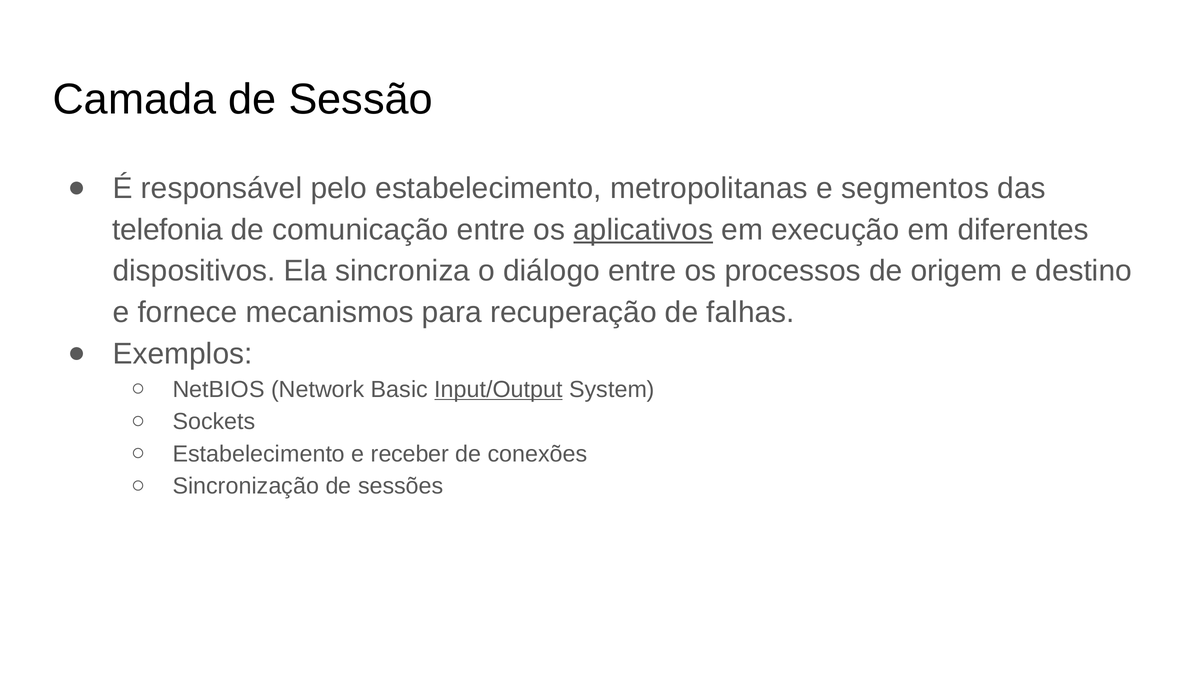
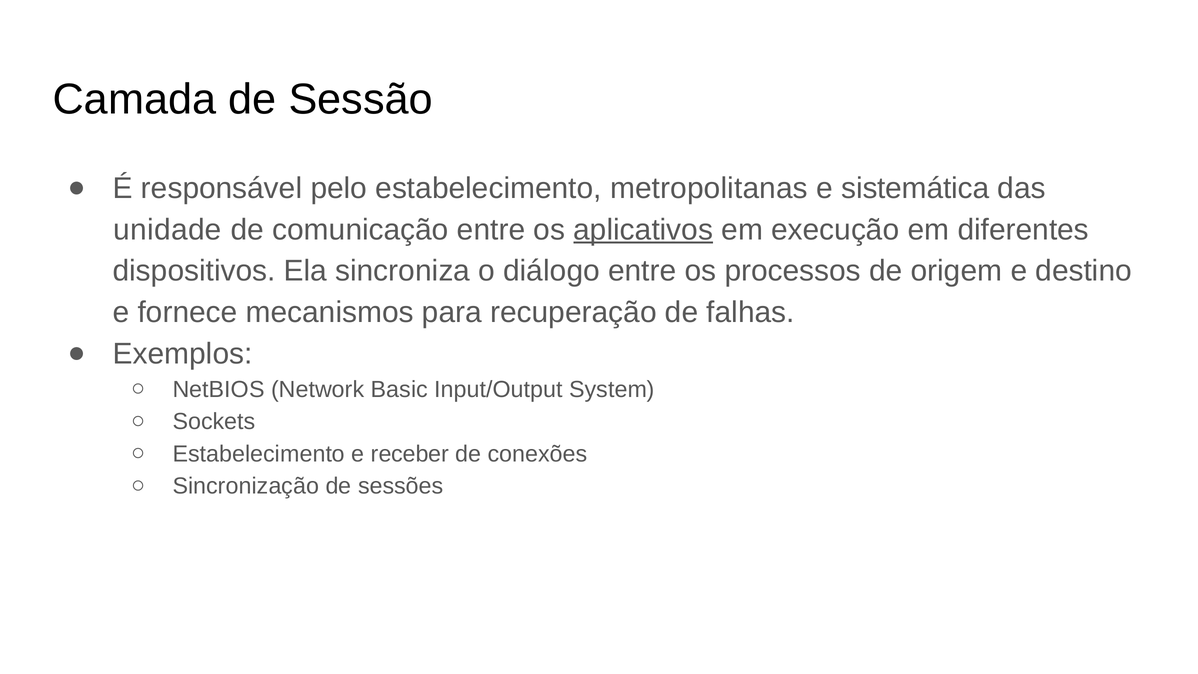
segmentos: segmentos -> sistemática
telefonia: telefonia -> unidade
Input/Output underline: present -> none
